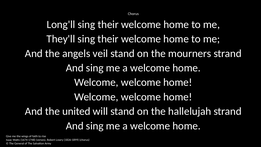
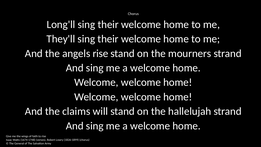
angels veil: veil -> rise
united: united -> claims
